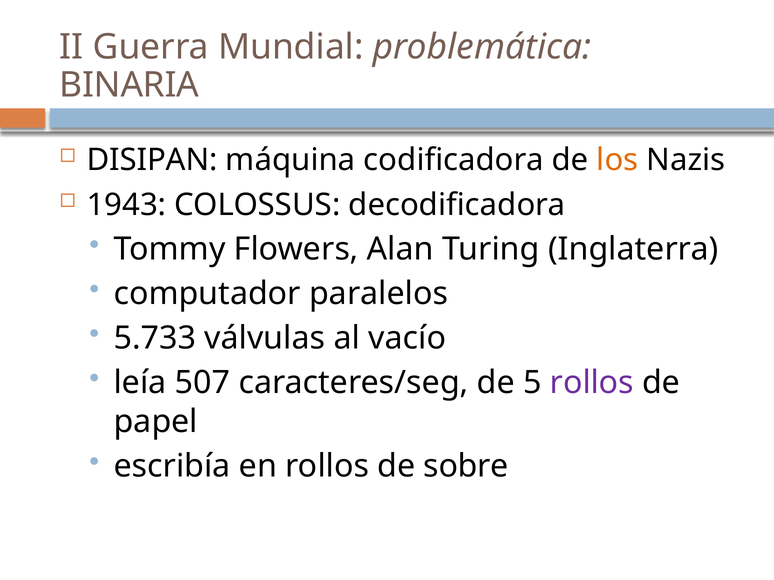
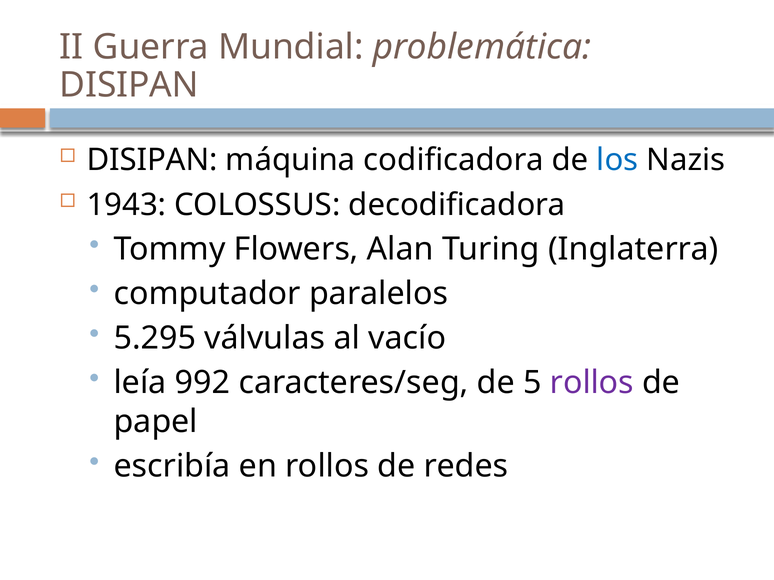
BINARIA at (129, 85): BINARIA -> DISIPAN
los colour: orange -> blue
5.733: 5.733 -> 5.295
507: 507 -> 992
sobre: sobre -> redes
